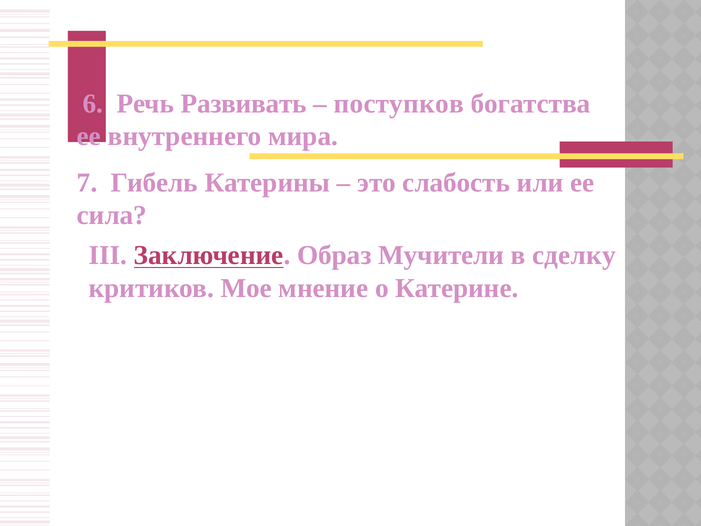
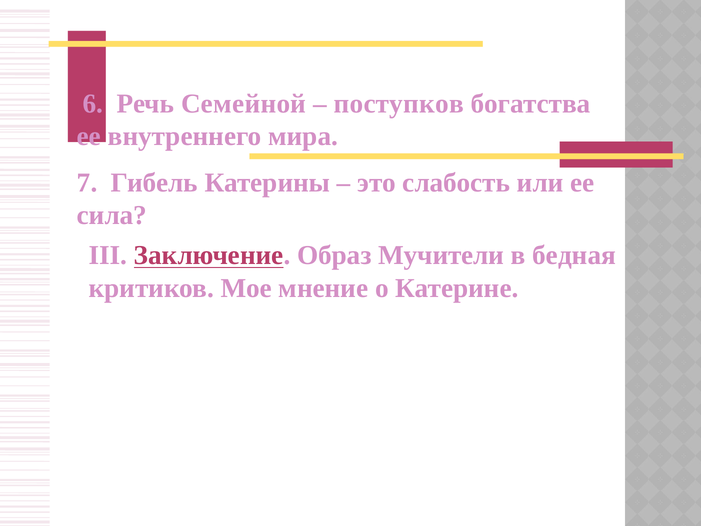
Развивать: Развивать -> Семейной
сделку: сделку -> бедная
